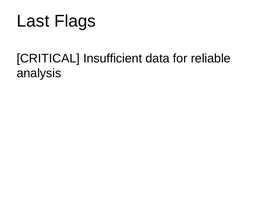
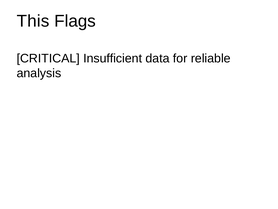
Last: Last -> This
